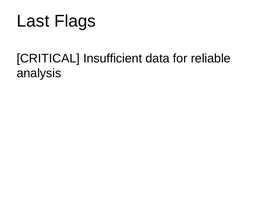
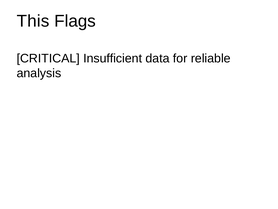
Last: Last -> This
